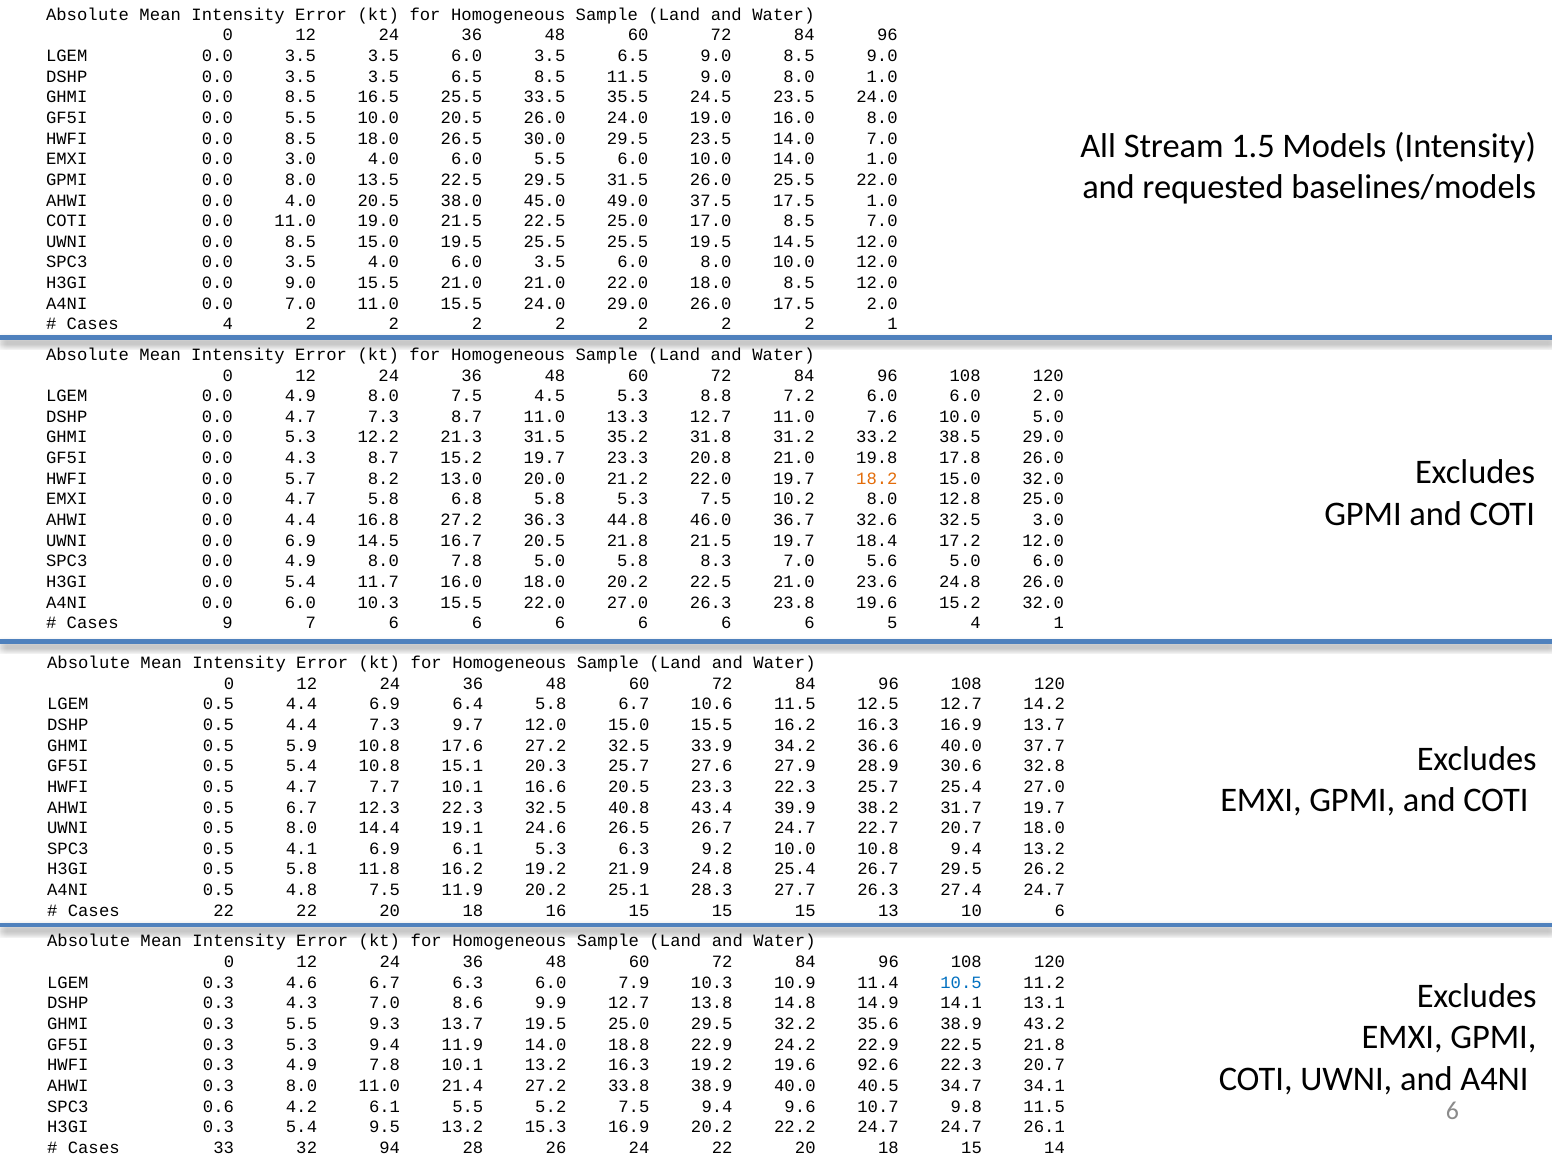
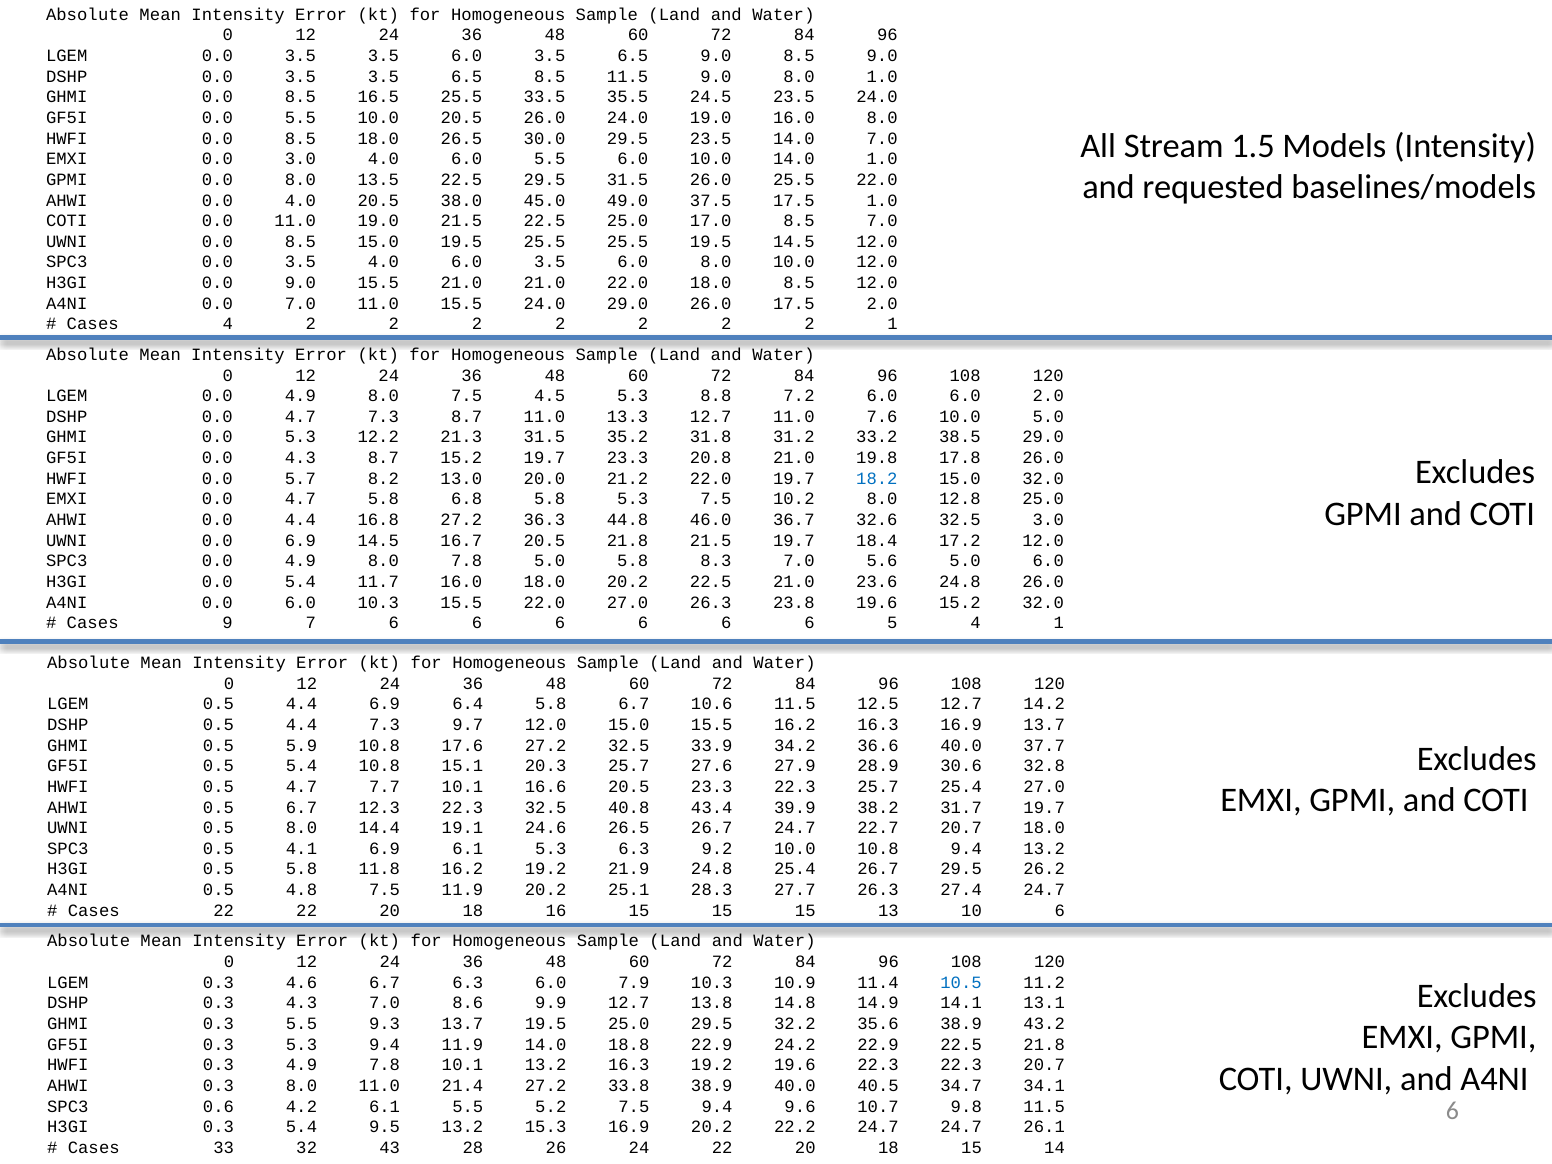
18.2 colour: orange -> blue
19.6 92.6: 92.6 -> 22.3
94: 94 -> 43
